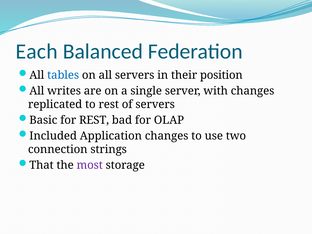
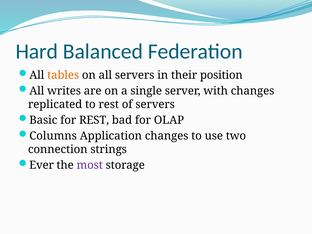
Each: Each -> Hard
tables colour: blue -> orange
Included: Included -> Columns
That: That -> Ever
